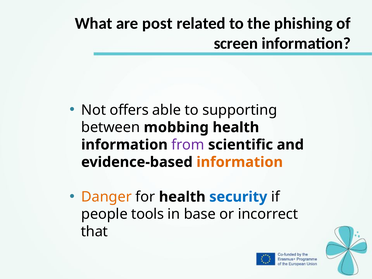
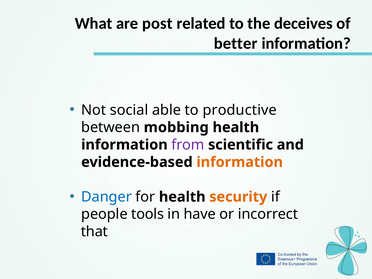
phishing: phishing -> deceives
screen: screen -> better
offers: offers -> social
supporting: supporting -> productive
Danger colour: orange -> blue
security colour: blue -> orange
base: base -> have
